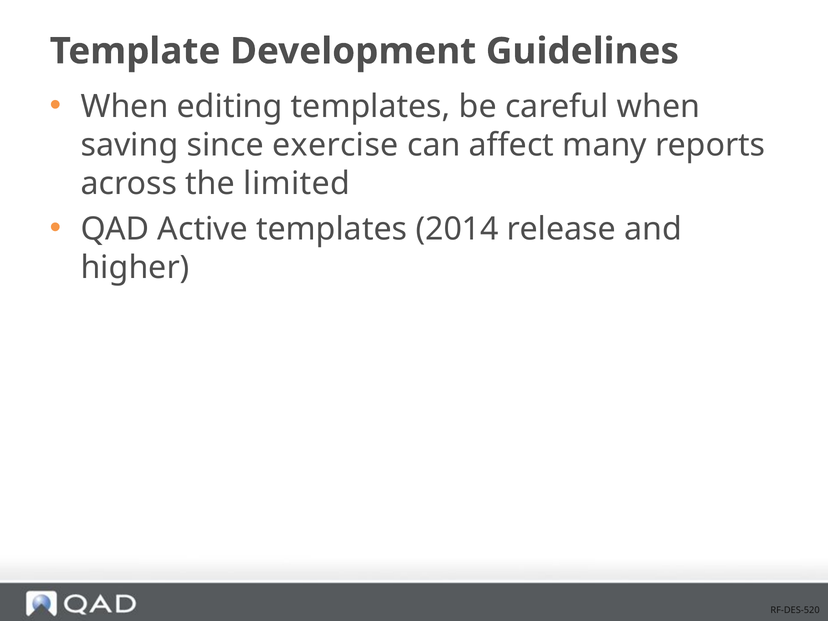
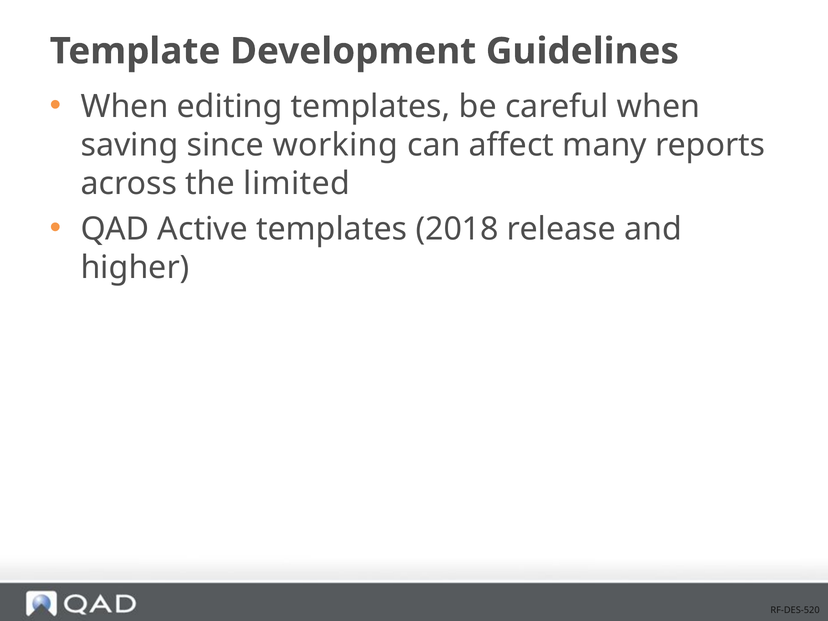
exercise: exercise -> working
2014: 2014 -> 2018
